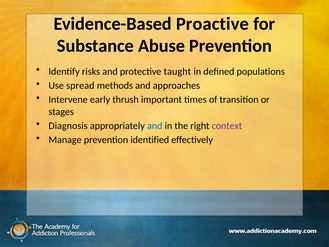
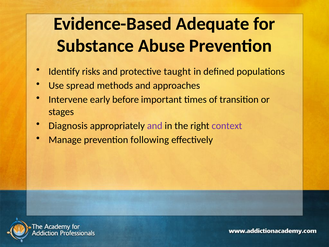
Proactive: Proactive -> Adequate
thrush: thrush -> before
and at (155, 126) colour: blue -> purple
identified: identified -> following
